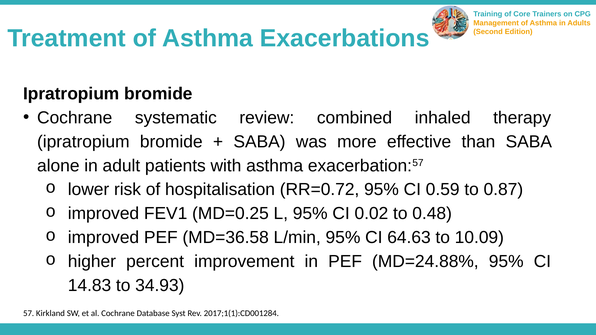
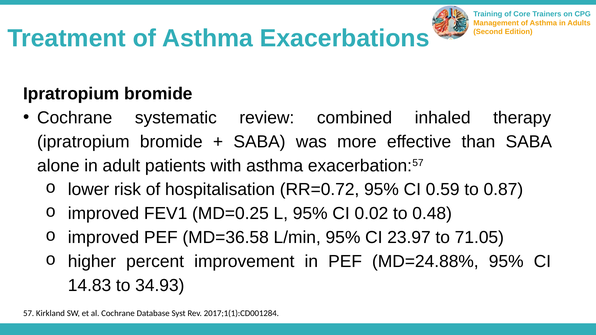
64.63: 64.63 -> 23.97
10.09: 10.09 -> 71.05
